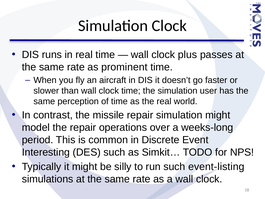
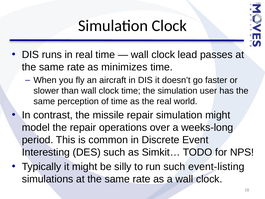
plus: plus -> lead
prominent: prominent -> minimizes
